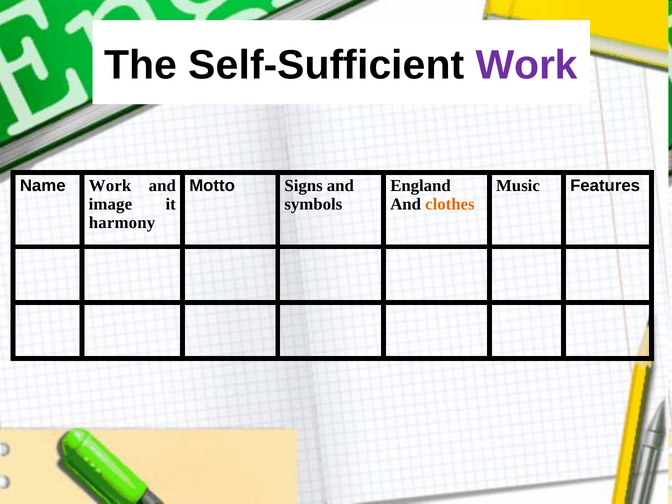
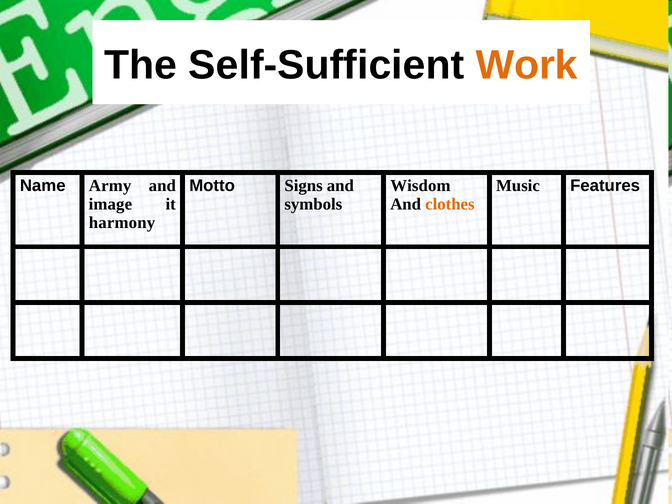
Work at (527, 65) colour: purple -> orange
England: England -> Wisdom
Name Work: Work -> Army
